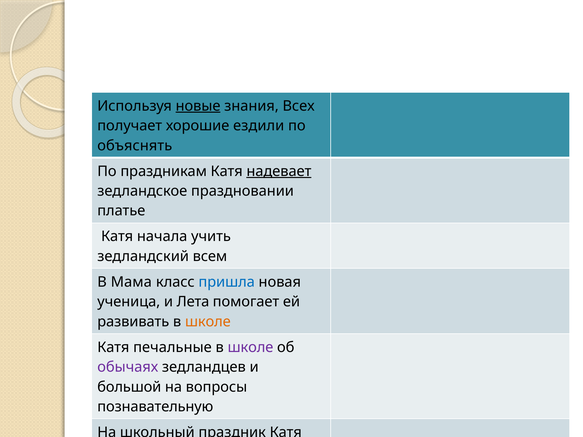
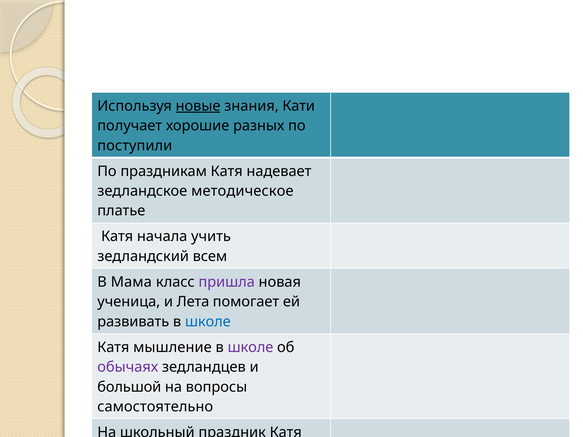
Всех: Всех -> Кати
ездили: ездили -> разных
объяснять: объяснять -> поступили
надевает underline: present -> none
праздновании: праздновании -> методическое
пришла at (227, 282) colour: blue -> purple
школе at (208, 322) colour: orange -> blue
печальные: печальные -> мышление
познавательную: познавательную -> самостоятельно
